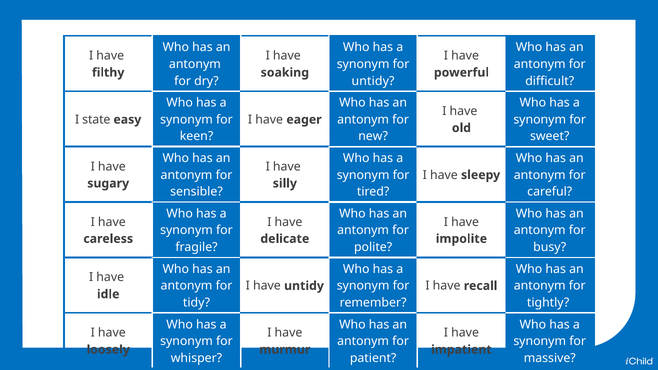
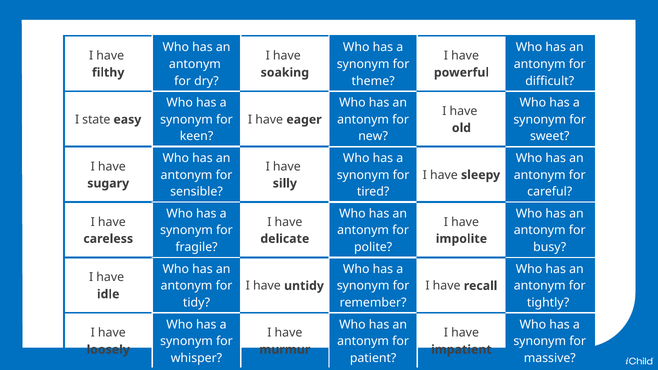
untidy at (373, 81): untidy -> theme
